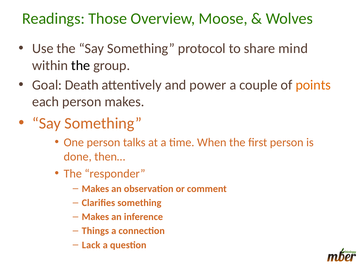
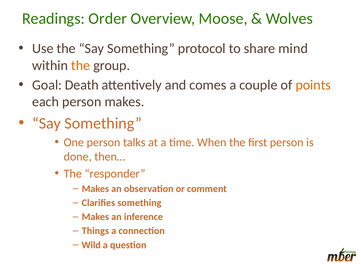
Those: Those -> Order
the at (81, 65) colour: black -> orange
power: power -> comes
Lack: Lack -> Wild
